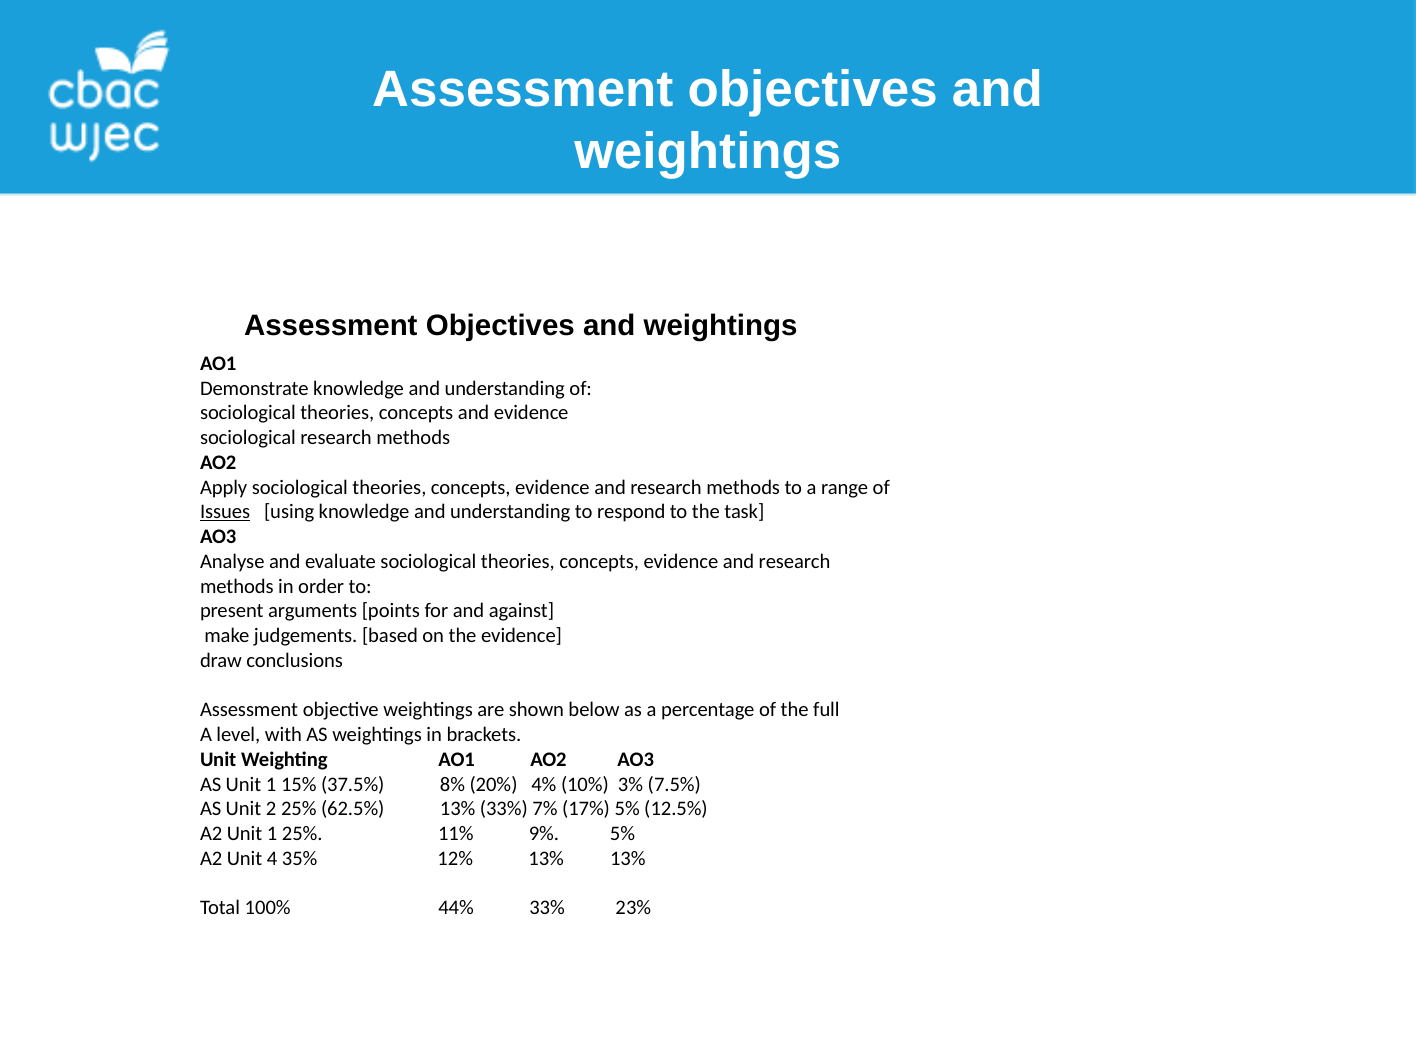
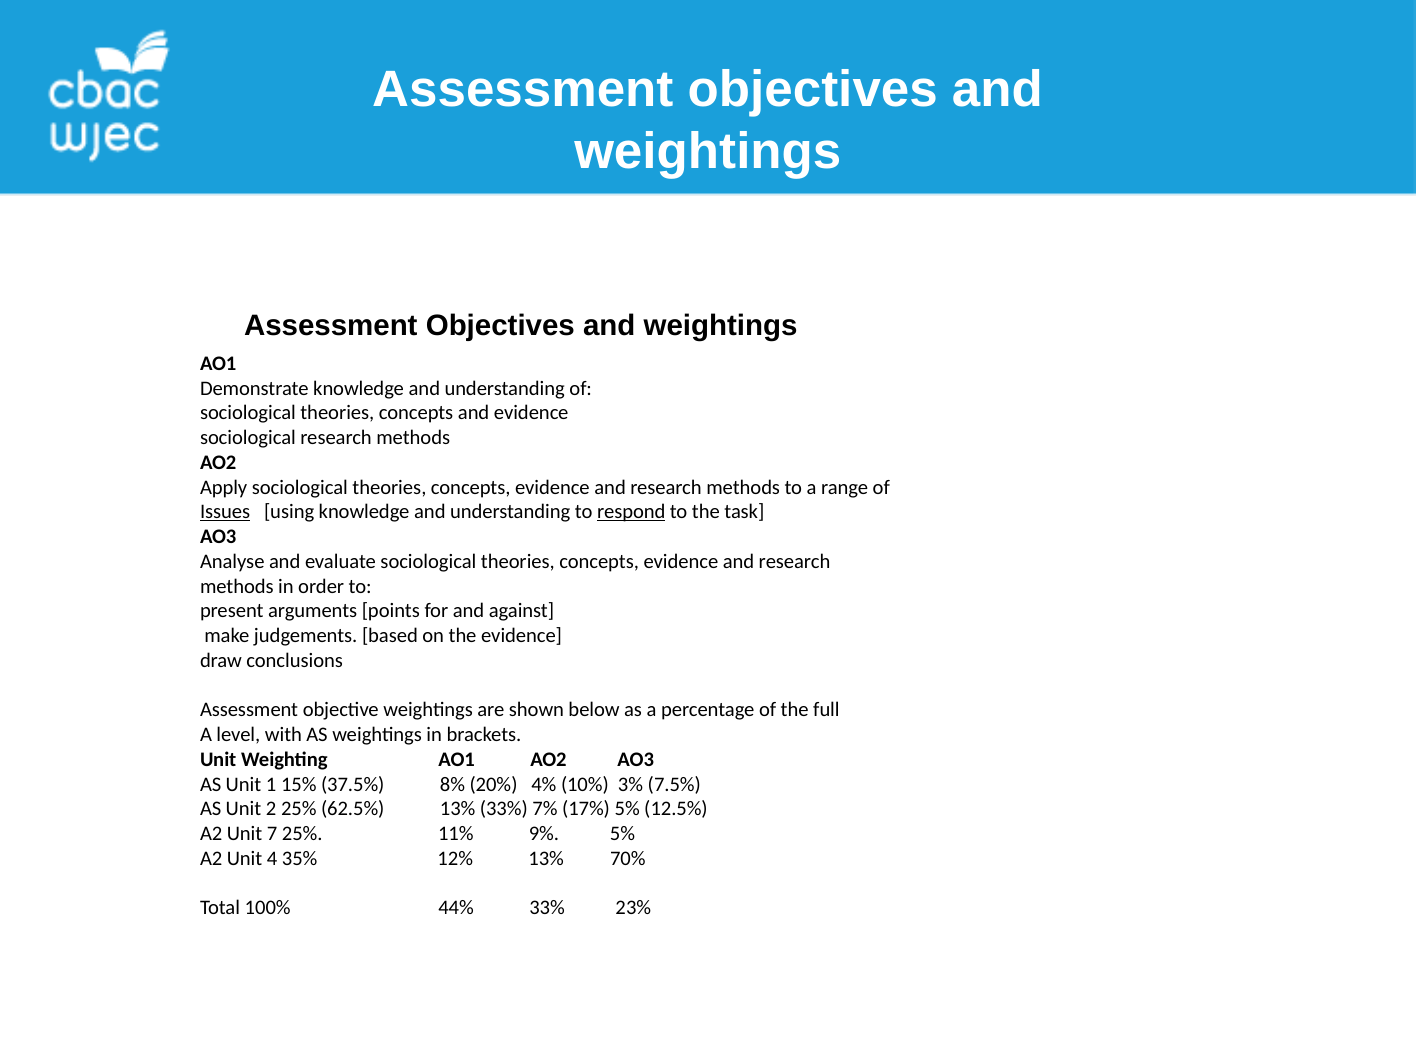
respond underline: none -> present
A2 Unit 1: 1 -> 7
13% 13%: 13% -> 70%
